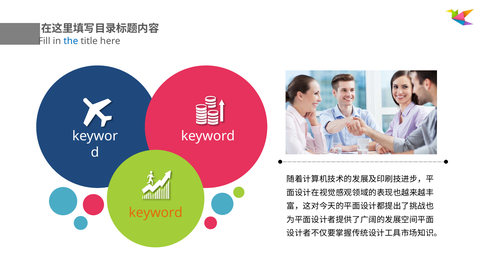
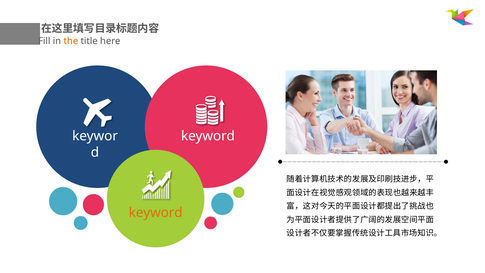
the colour: blue -> orange
